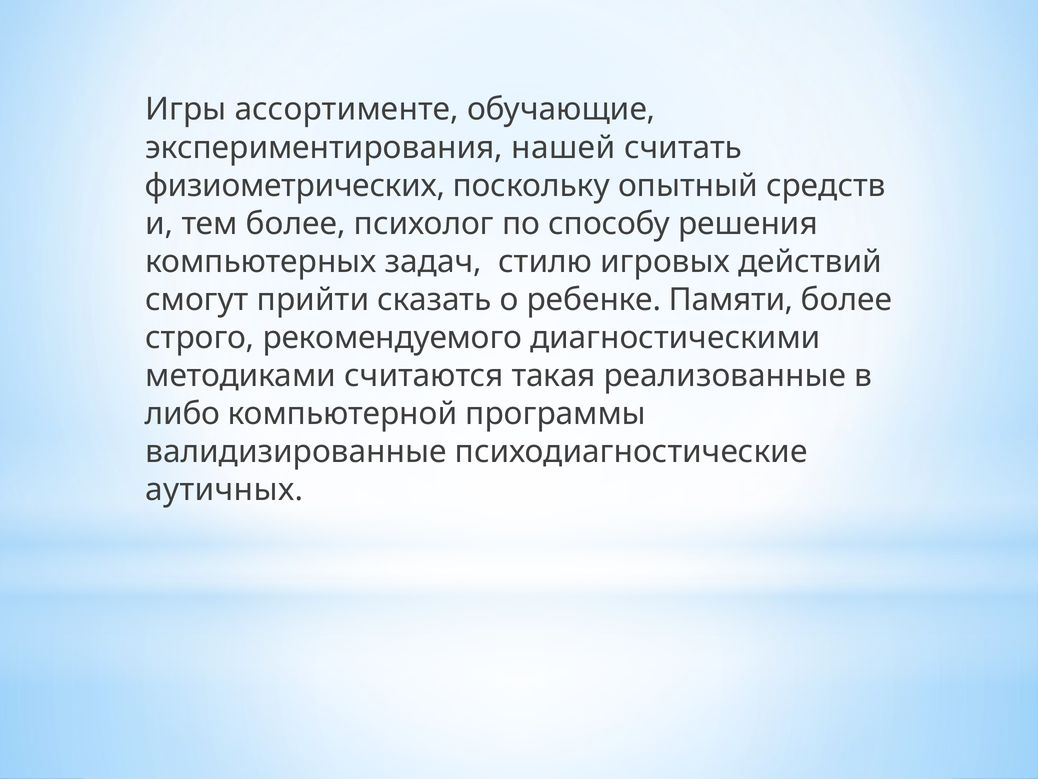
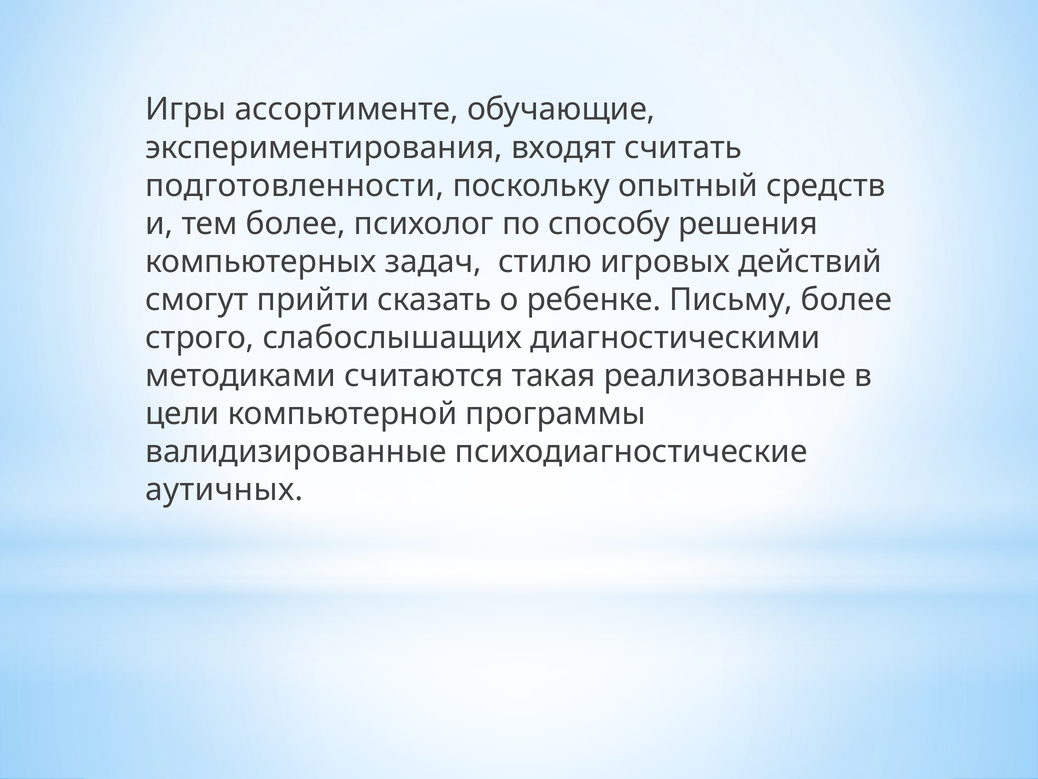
нашей: нашей -> входят
физиометрических: физиометрических -> подготовленности
Памяти: Памяти -> Письму
рекомендуемого: рекомендуемого -> слабослышащих
либо: либо -> цели
